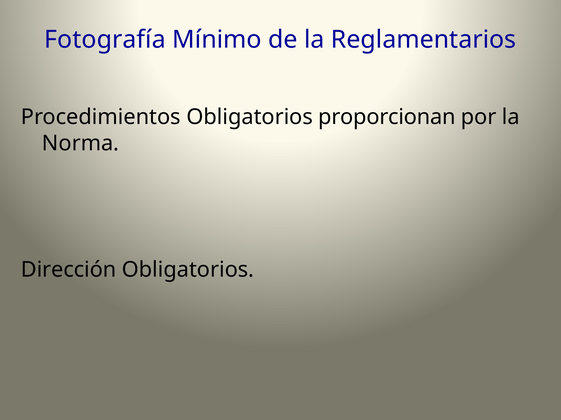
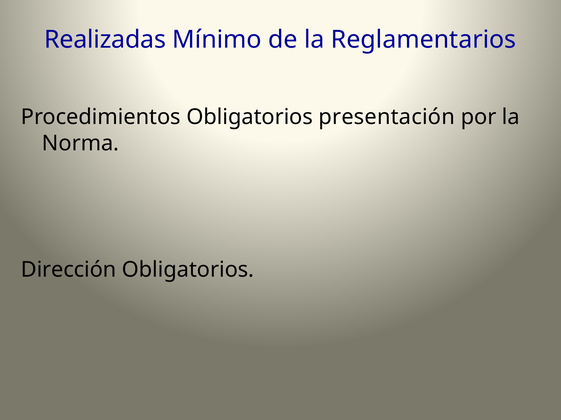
Fotografía: Fotografía -> Realizadas
proporcionan: proporcionan -> presentación
